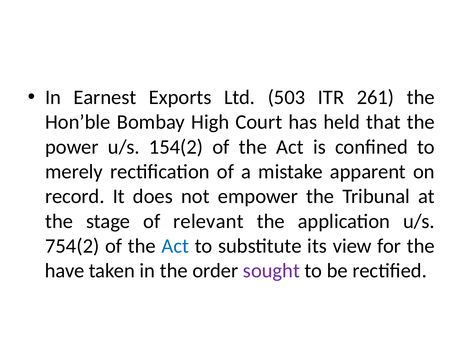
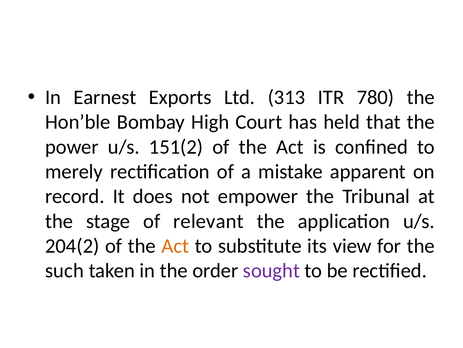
503: 503 -> 313
261: 261 -> 780
154(2: 154(2 -> 151(2
754(2: 754(2 -> 204(2
Act at (175, 245) colour: blue -> orange
have: have -> such
